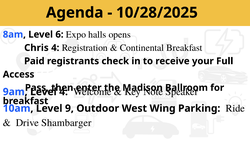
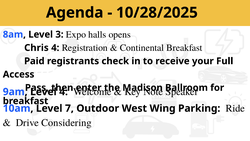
6: 6 -> 3
9: 9 -> 7
Shambarger: Shambarger -> Considering
